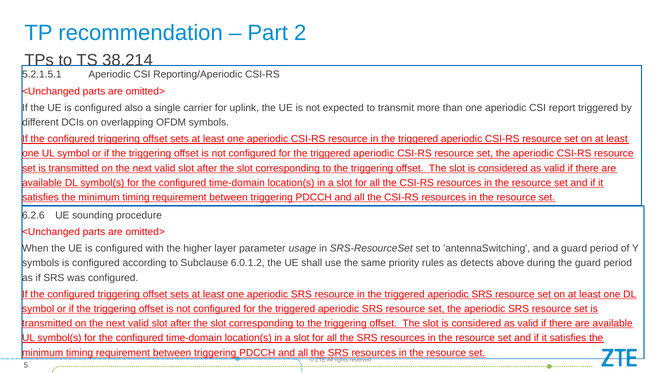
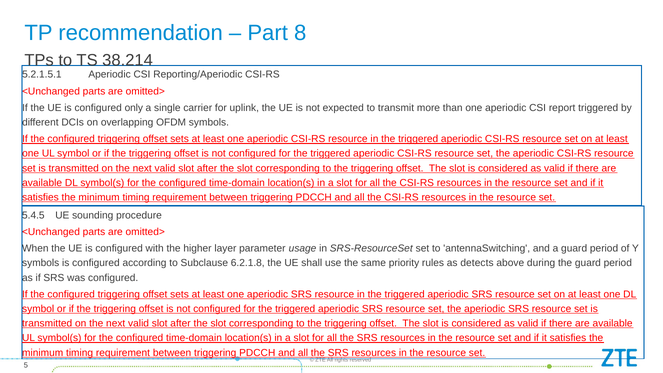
2: 2 -> 8
also: also -> only
6.2.6: 6.2.6 -> 5.4.5
6.0.1.2: 6.0.1.2 -> 6.2.1.8
